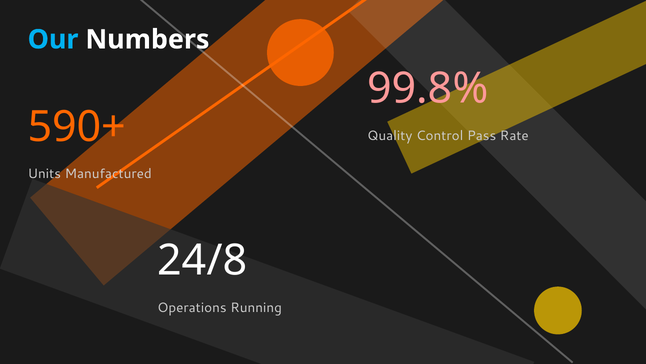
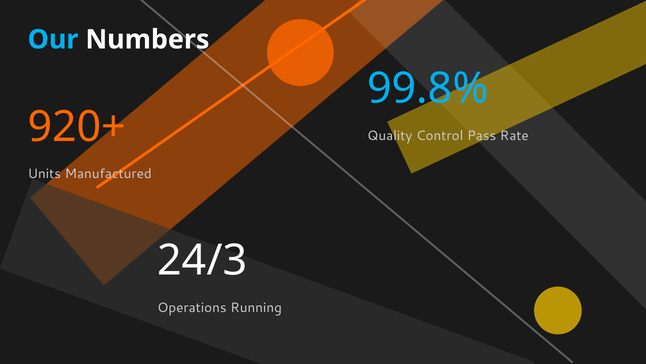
99.8% colour: pink -> light blue
590+: 590+ -> 920+
24/8: 24/8 -> 24/3
